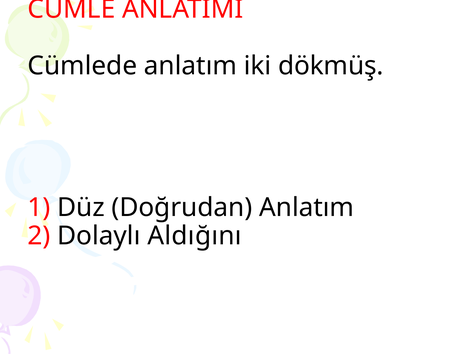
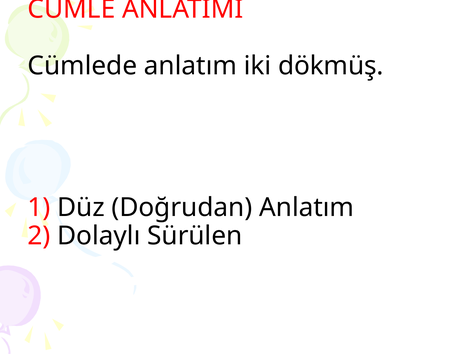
Aldığını: Aldığını -> Sürülen
